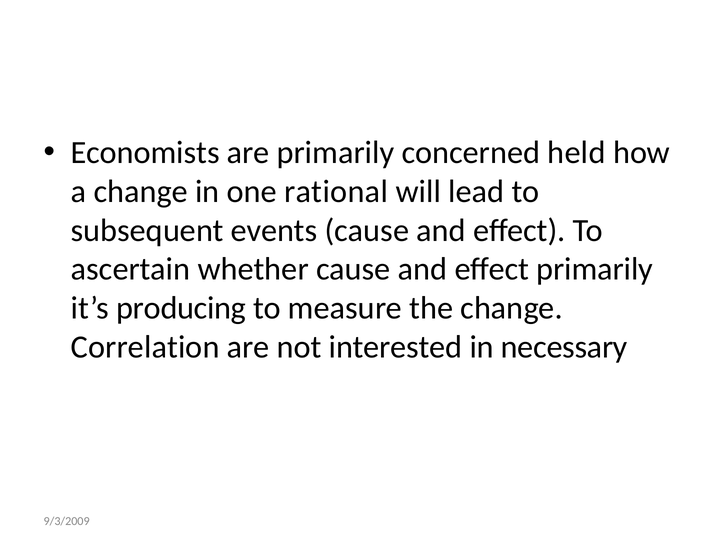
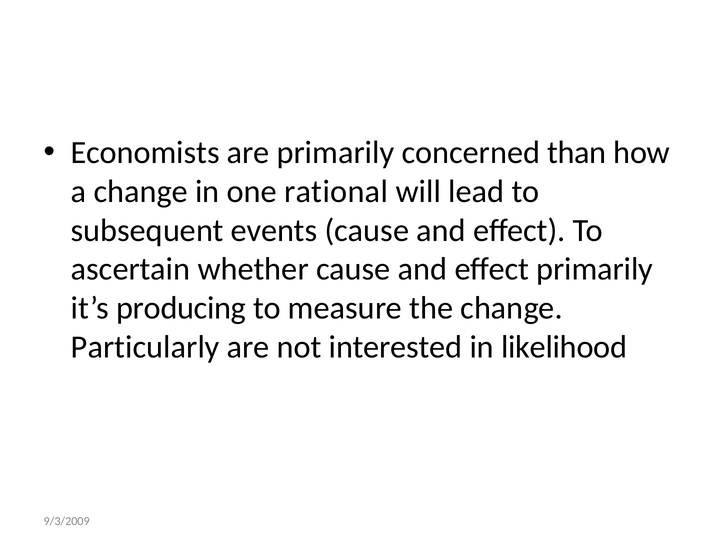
held: held -> than
Correlation: Correlation -> Particularly
necessary: necessary -> likelihood
